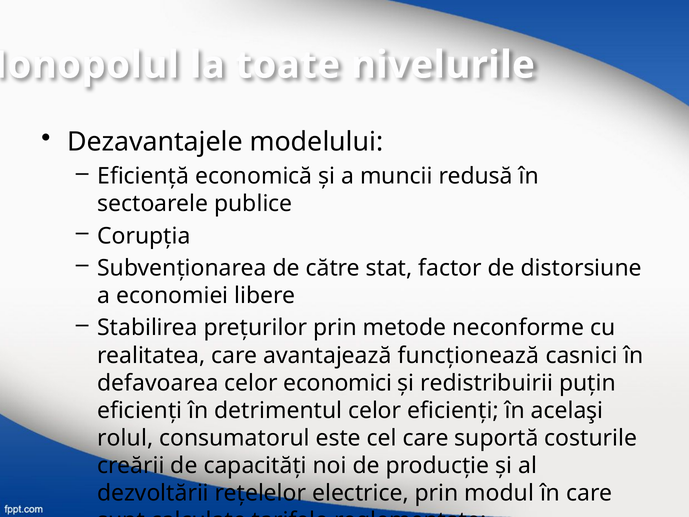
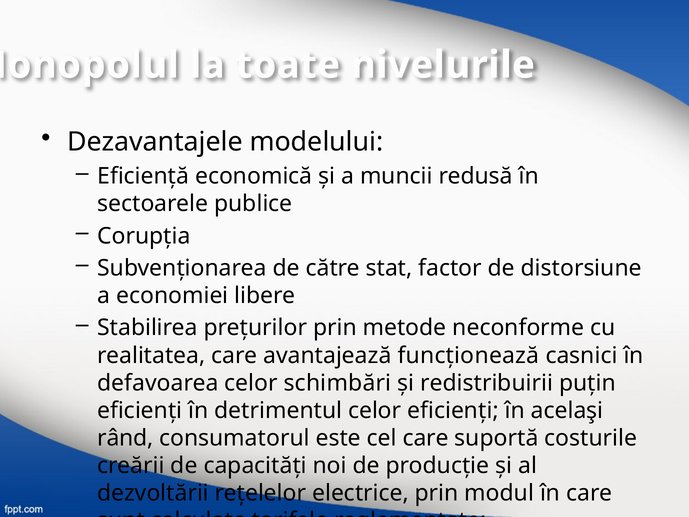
economici: economici -> schimbări
rolul: rolul -> rând
